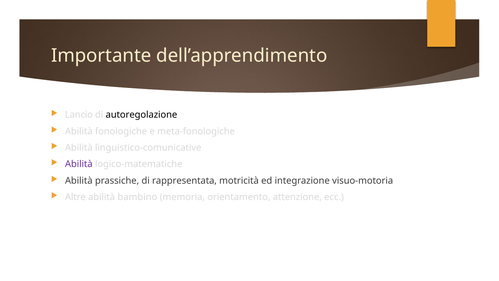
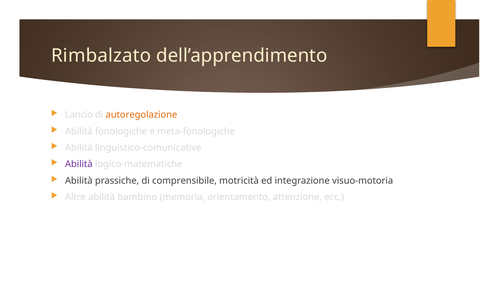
Importante: Importante -> Rimbalzato
autoregolazione colour: black -> orange
rappresentata: rappresentata -> comprensibile
